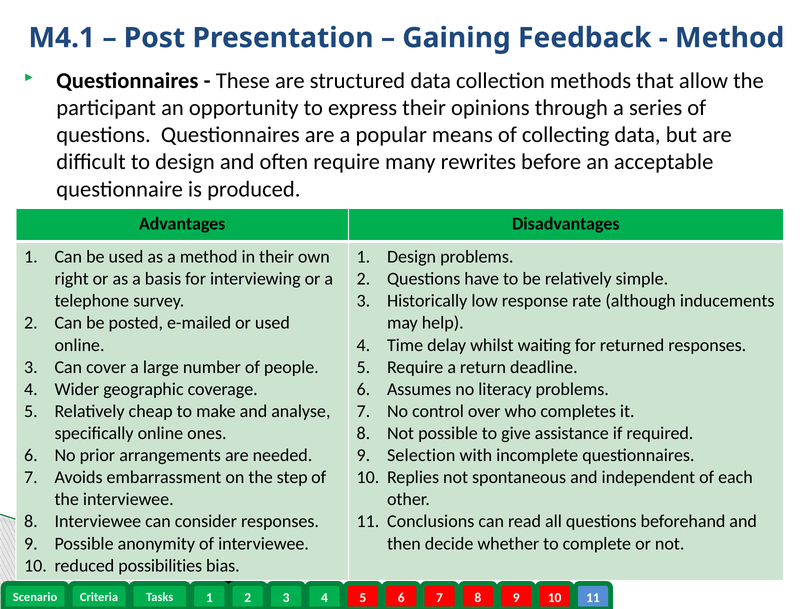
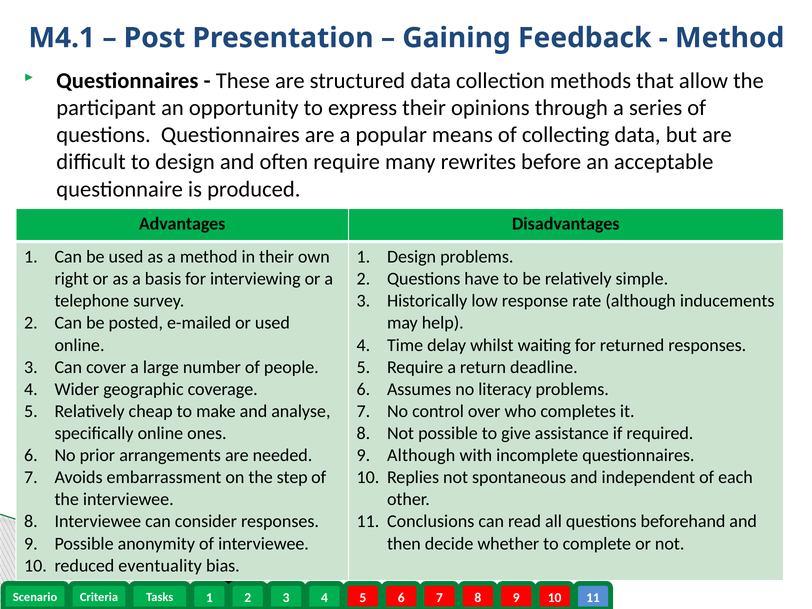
Selection at (421, 455): Selection -> Although
possibilities: possibilities -> eventuality
